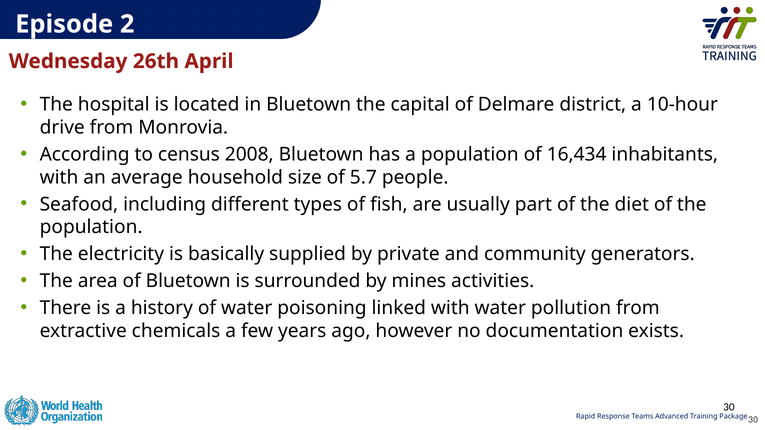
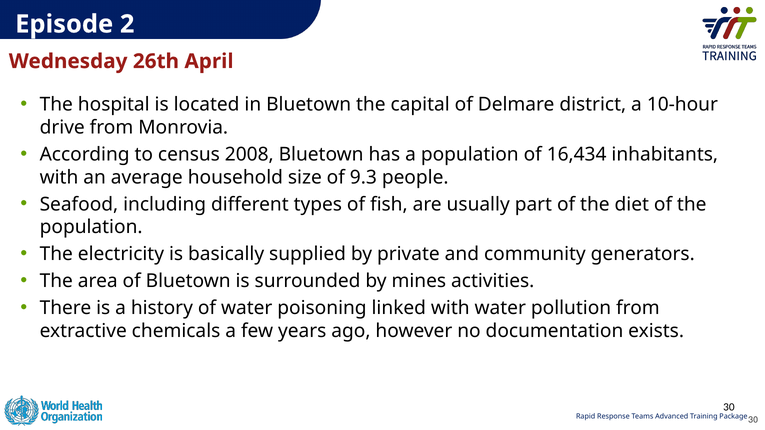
5.7: 5.7 -> 9.3
